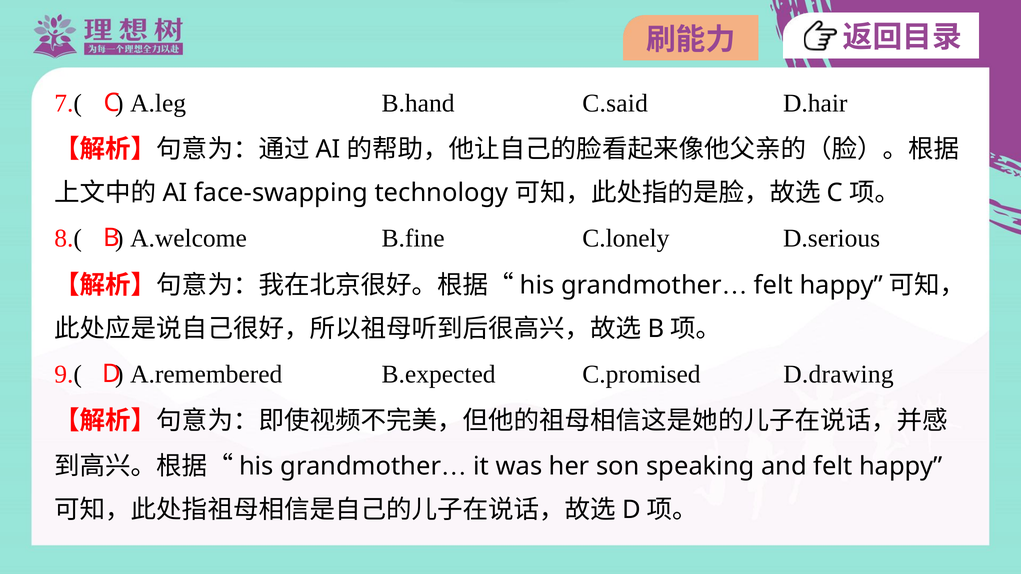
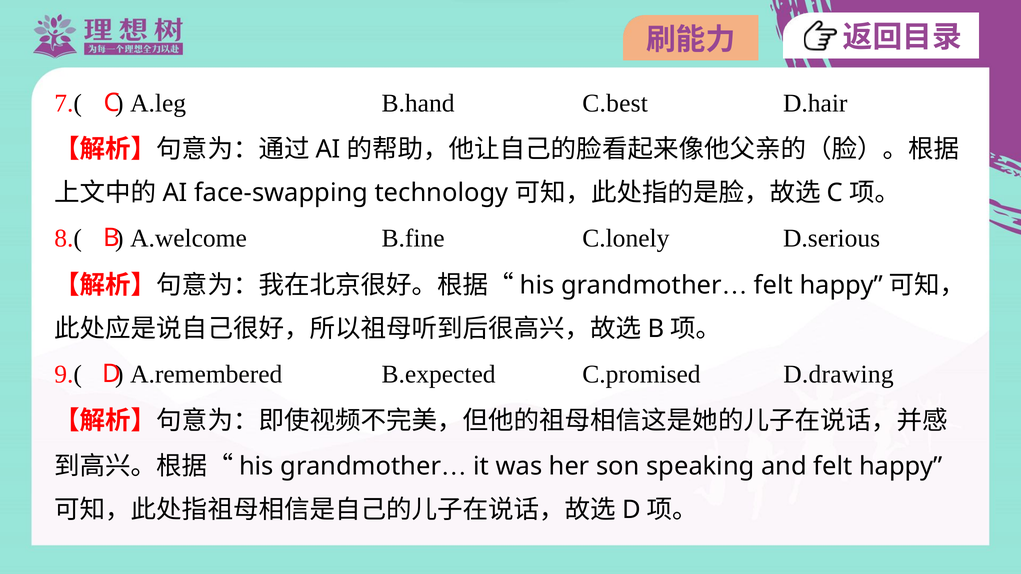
C.said: C.said -> C.best
